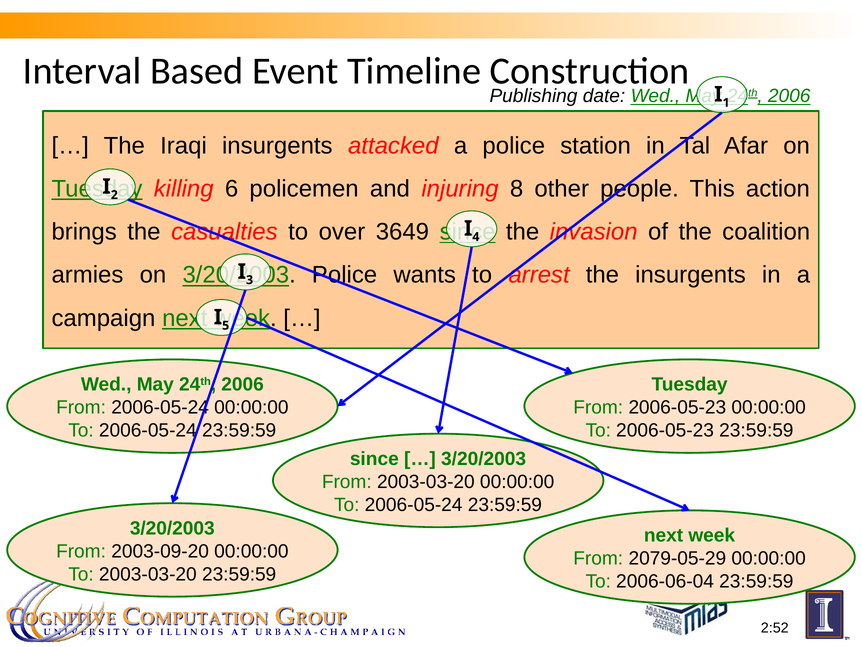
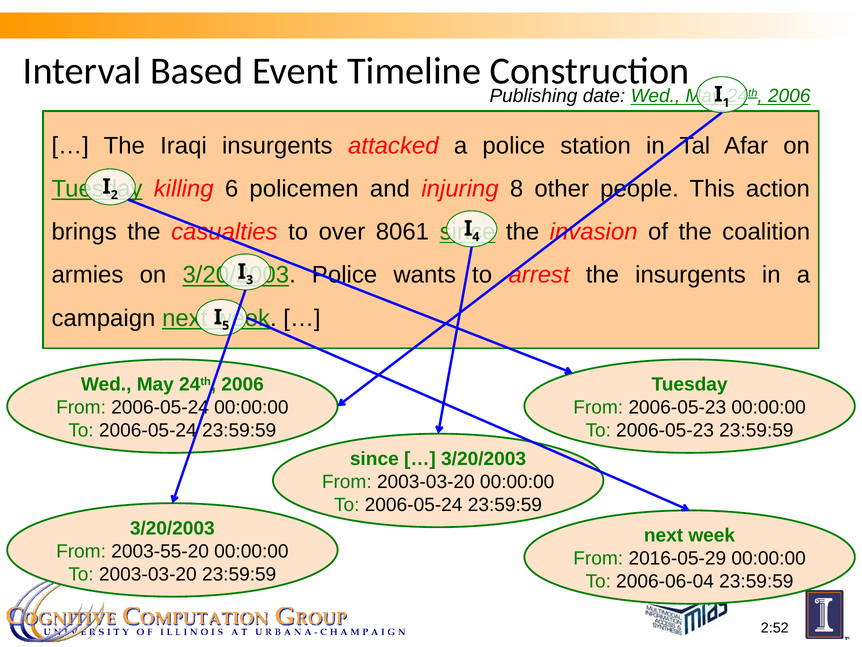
3649: 3649 -> 8061
2003-09-20: 2003-09-20 -> 2003-55-20
2079-05-29: 2079-05-29 -> 2016-05-29
